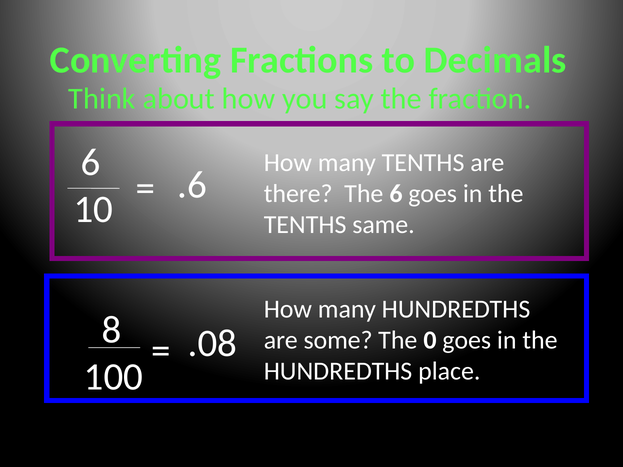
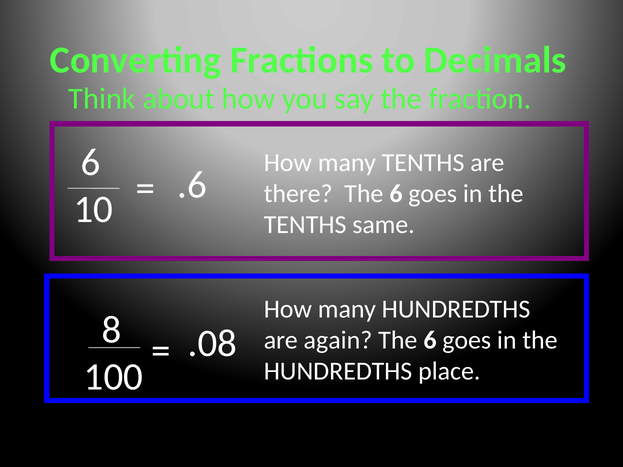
some: some -> again
0 at (430, 340): 0 -> 6
